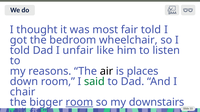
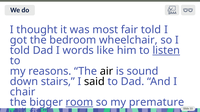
unfair: unfair -> words
listen underline: none -> present
places: places -> sound
down room: room -> stairs
said colour: green -> black
downstairs: downstairs -> premature
